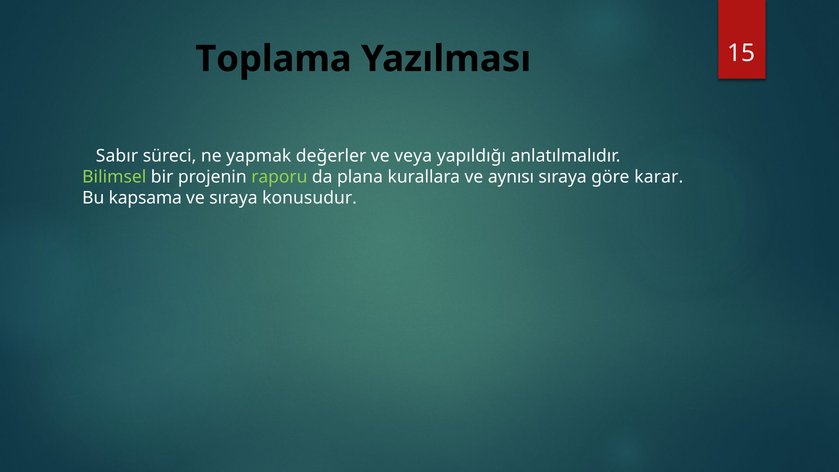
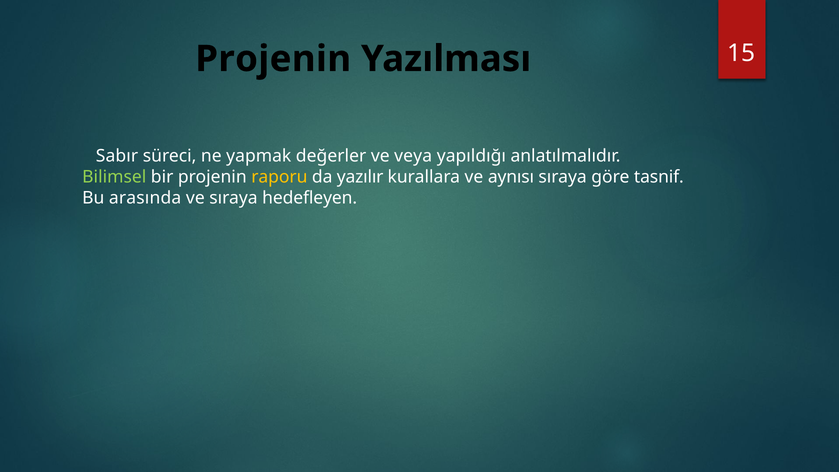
Toplama at (273, 59): Toplama -> Projenin
raporu colour: light green -> yellow
plana: plana -> yazılır
karar: karar -> tasnif
kapsama: kapsama -> arasında
konusudur: konusudur -> hedefleyen
